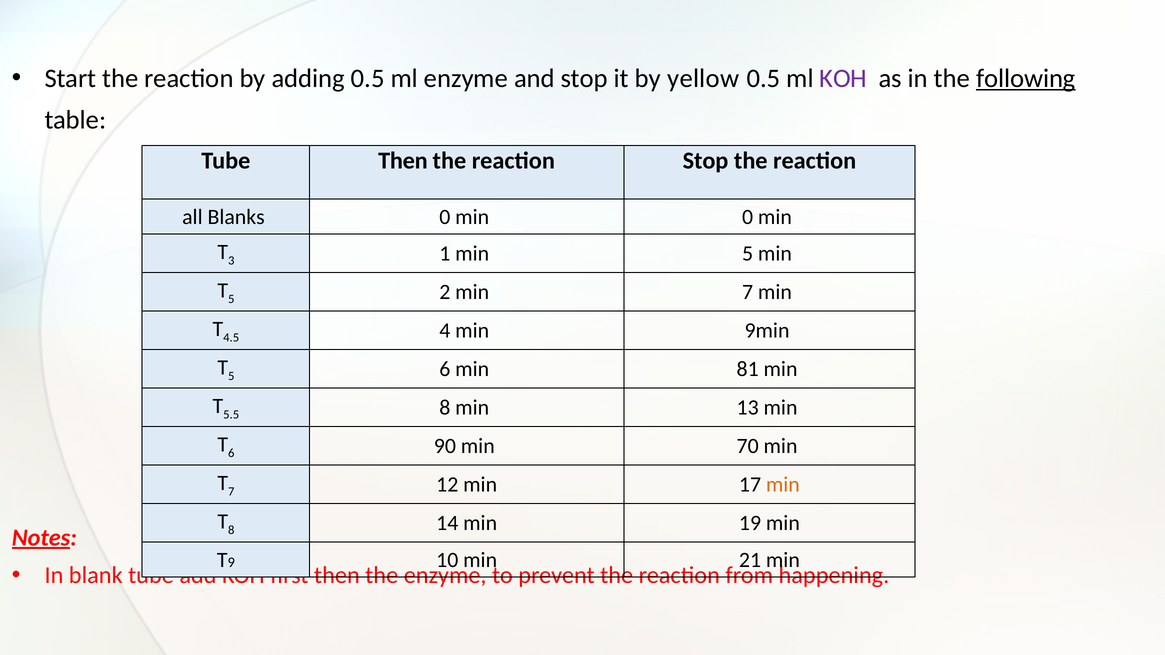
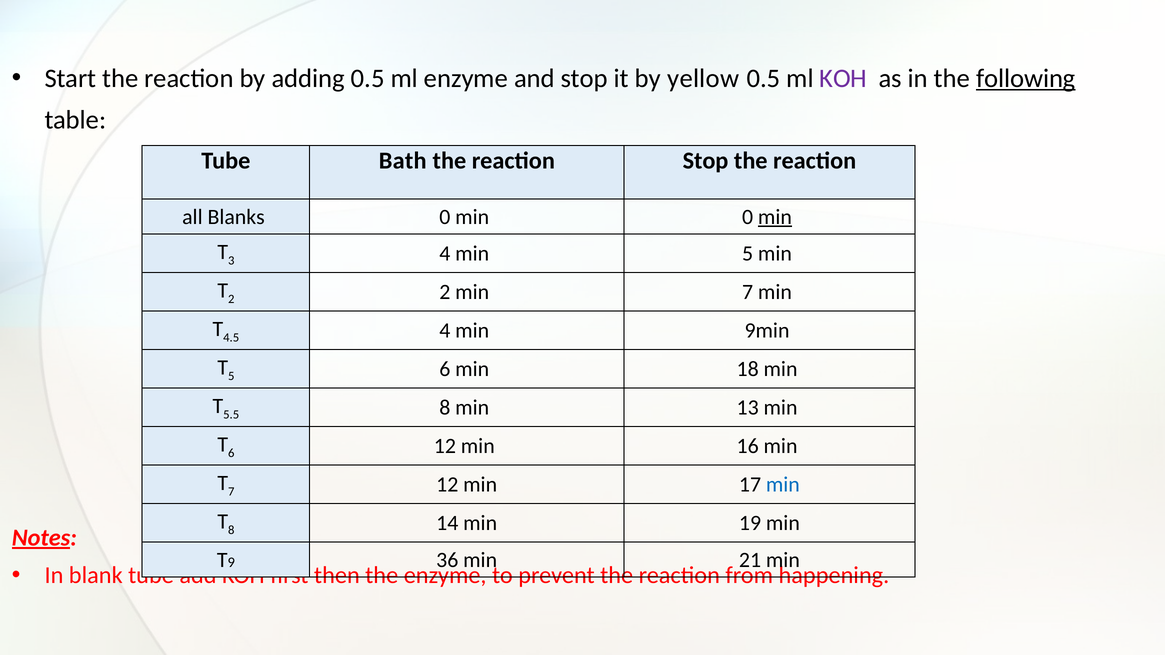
Tube Then: Then -> Bath
min at (775, 217) underline: none -> present
1 at (445, 254): 1 -> 4
5 at (231, 299): 5 -> 2
81: 81 -> 18
6 90: 90 -> 12
70: 70 -> 16
min at (783, 485) colour: orange -> blue
10: 10 -> 36
